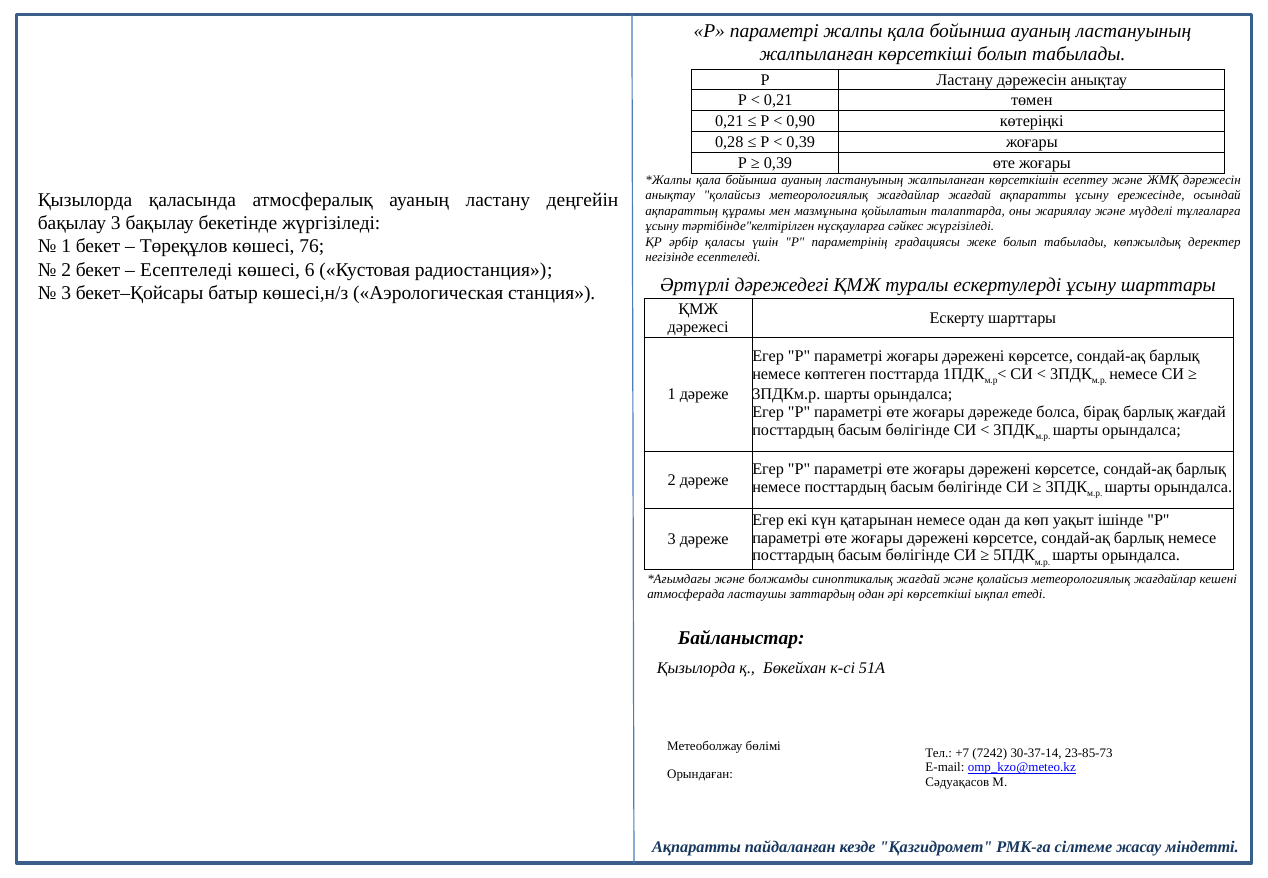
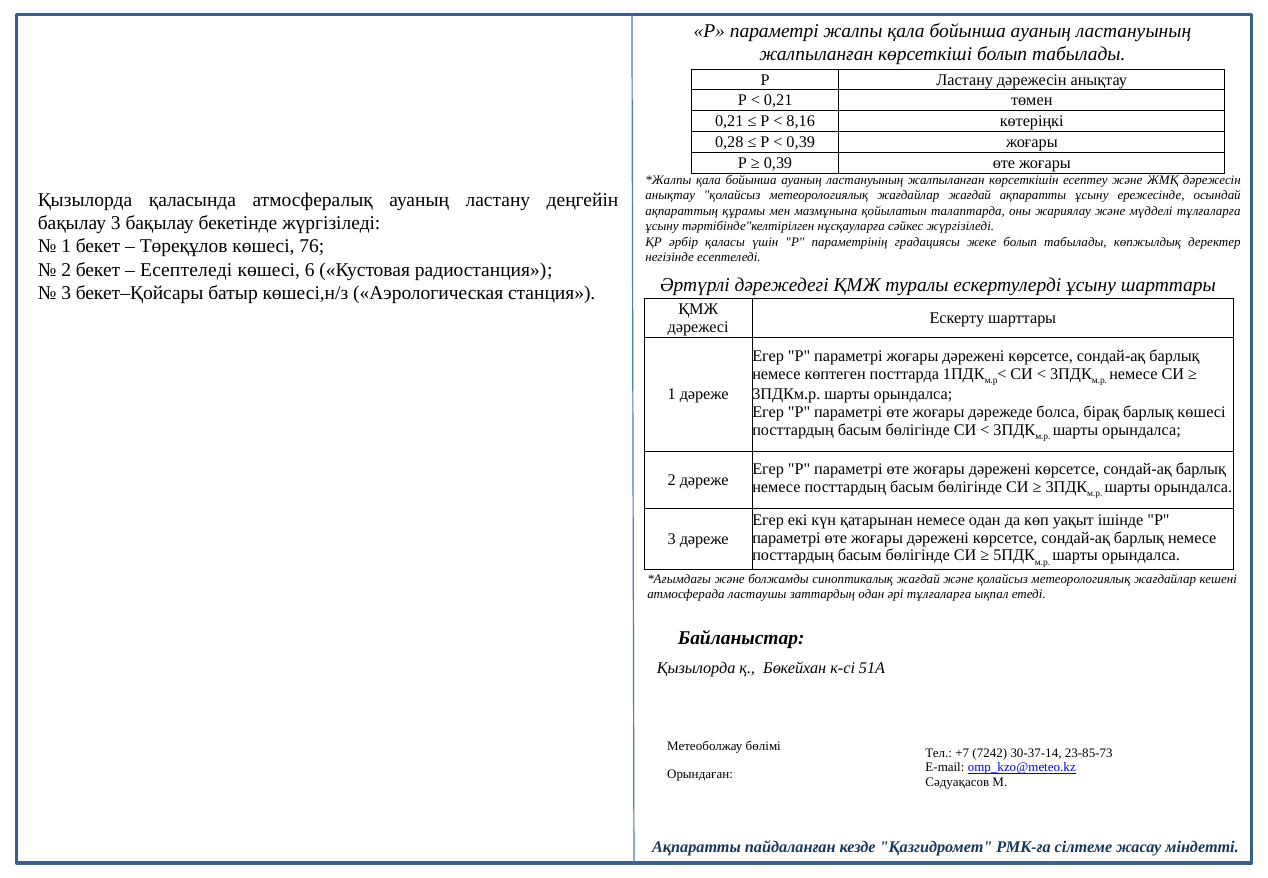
0,90: 0,90 -> 8,16
барлық жағдай: жағдай -> көшесі
әрі көрсеткіші: көрсеткіші -> тұлғаларға
